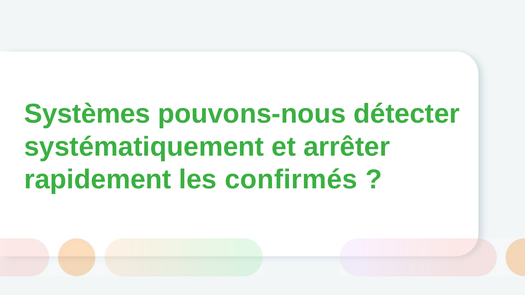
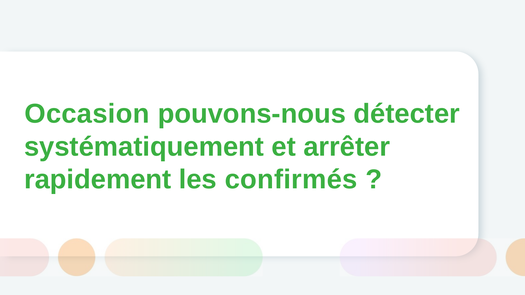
Systèmes: Systèmes -> Occasion
